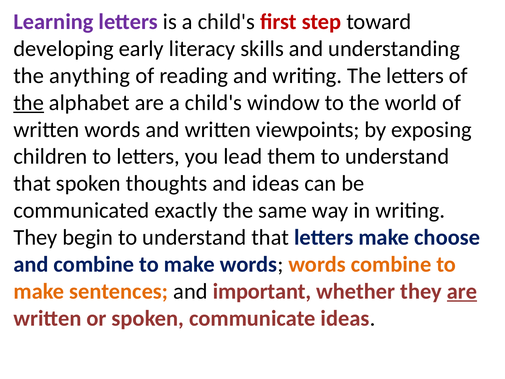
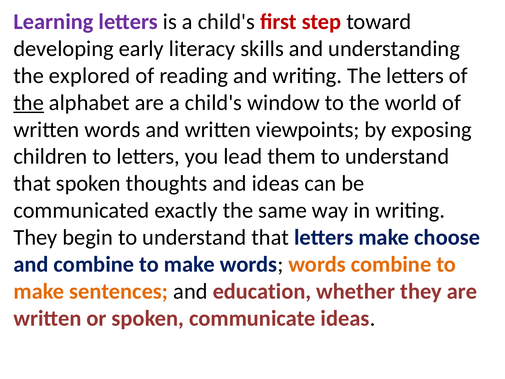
anything: anything -> explored
important: important -> education
are at (462, 291) underline: present -> none
